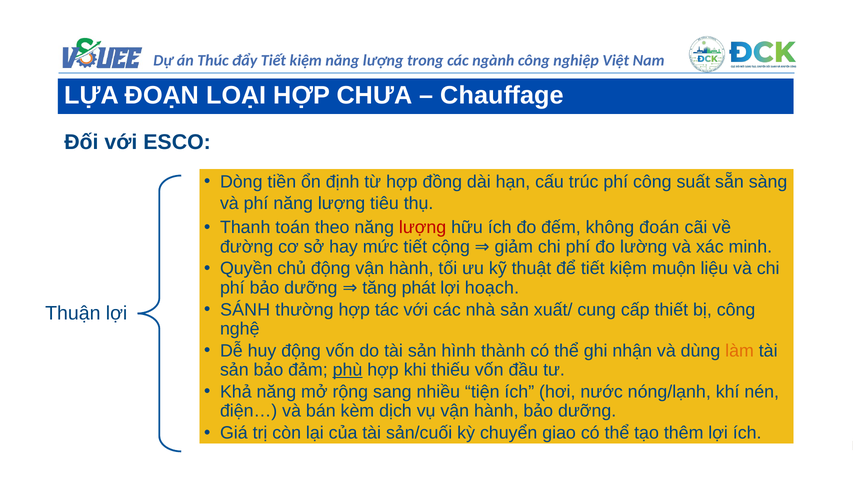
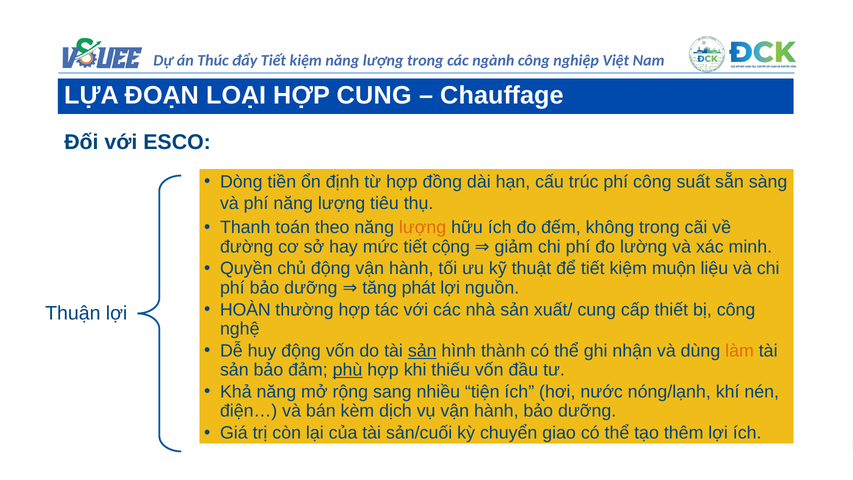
HỢP CHƯA: CHƯA -> CUNG
lượng at (423, 227) colour: red -> orange
không đoán: đoán -> trong
hoạch: hoạch -> nguồn
SÁNH: SÁNH -> HOÀN
sản at (422, 351) underline: none -> present
